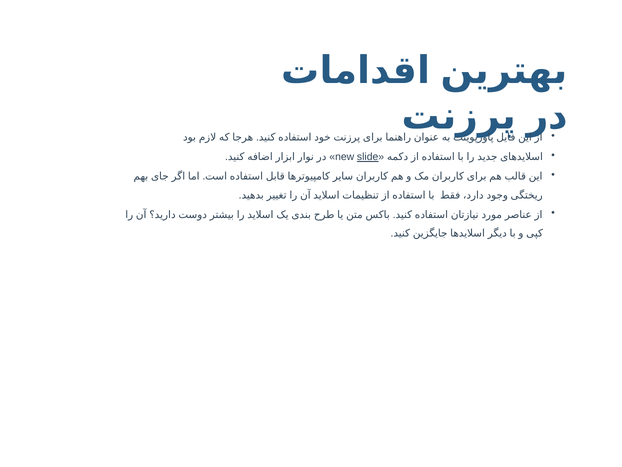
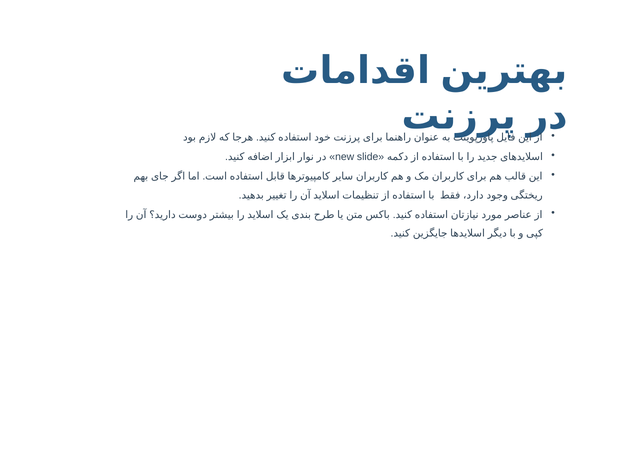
slide underline: present -> none
